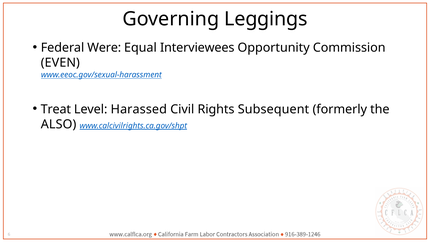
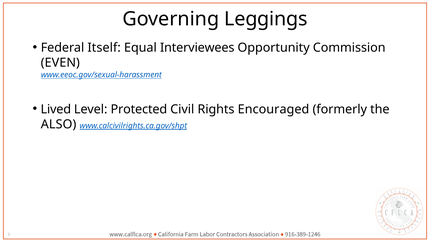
Were: Were -> Itself
Treat: Treat -> Lived
Harassed: Harassed -> Protected
Subsequent: Subsequent -> Encouraged
